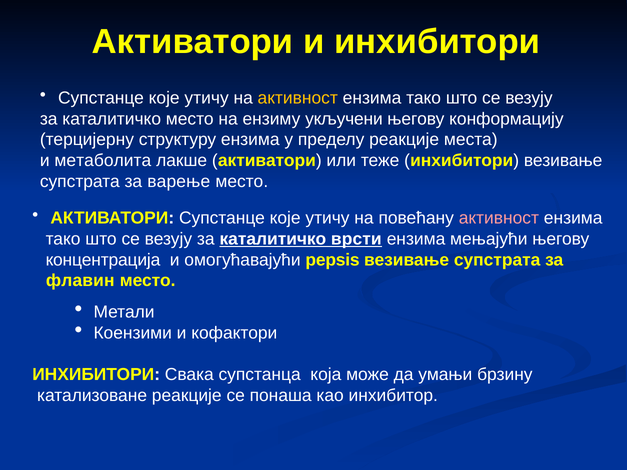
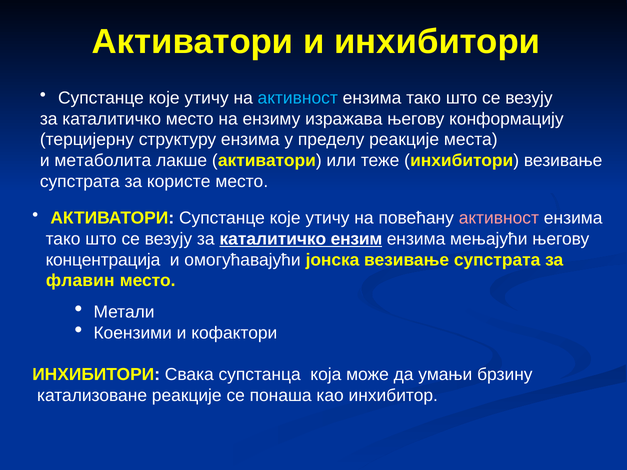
активност at (298, 98) colour: yellow -> light blue
укључени: укључени -> изражава
варење: варење -> користе
врсти: врсти -> ензим
pepsis: pepsis -> јонска
